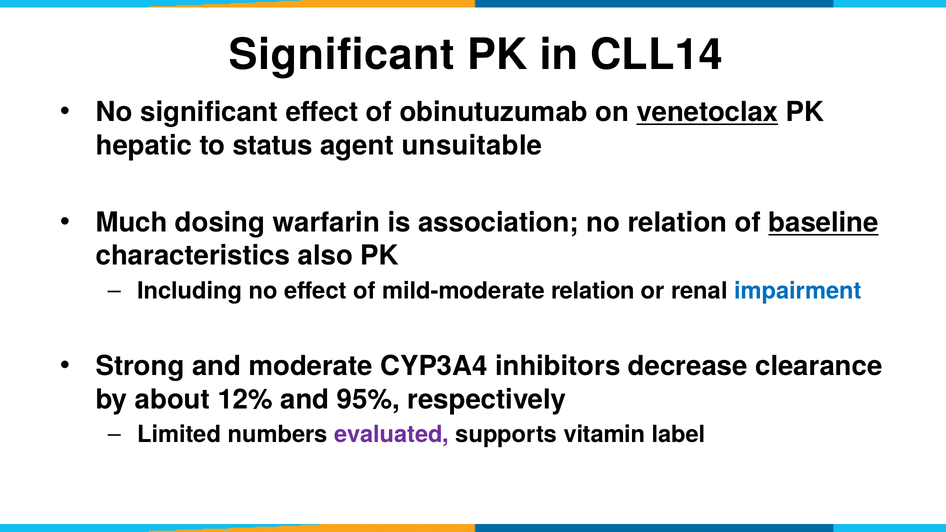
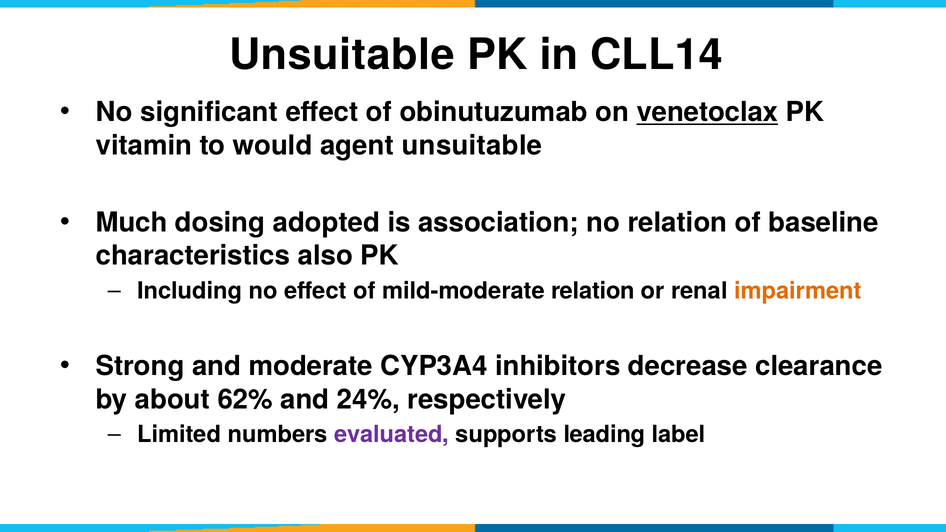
Significant at (342, 55): Significant -> Unsuitable
hepatic: hepatic -> vitamin
status: status -> would
warfarin: warfarin -> adopted
baseline underline: present -> none
impairment colour: blue -> orange
12%: 12% -> 62%
95%: 95% -> 24%
vitamin: vitamin -> leading
